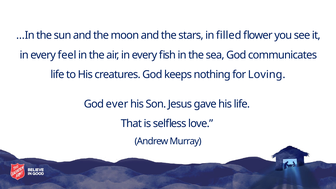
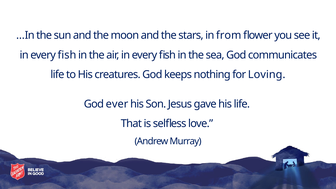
filled: filled -> from
feel at (67, 55): feel -> fish
